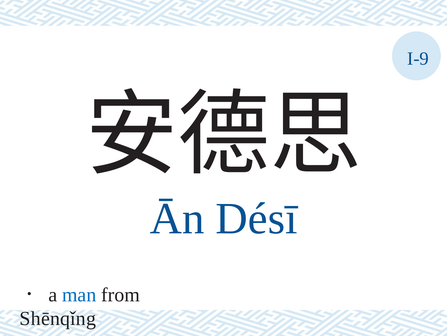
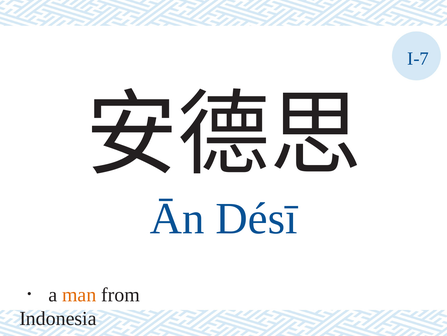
I-9: I-9 -> I-7
man colour: blue -> orange
Shēnqǐng: Shēnqǐng -> Indonesia
